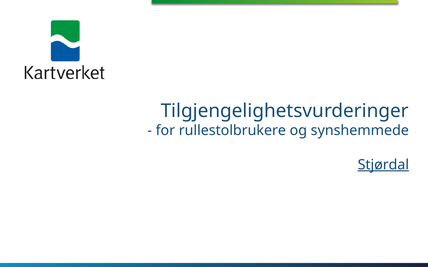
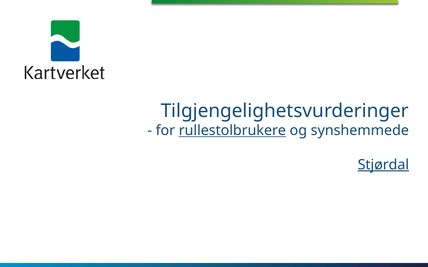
rullestolbrukere underline: none -> present
